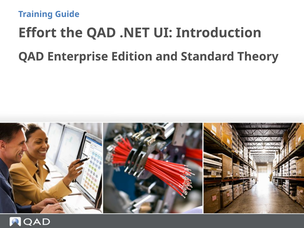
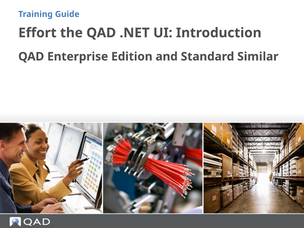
Theory: Theory -> Similar
